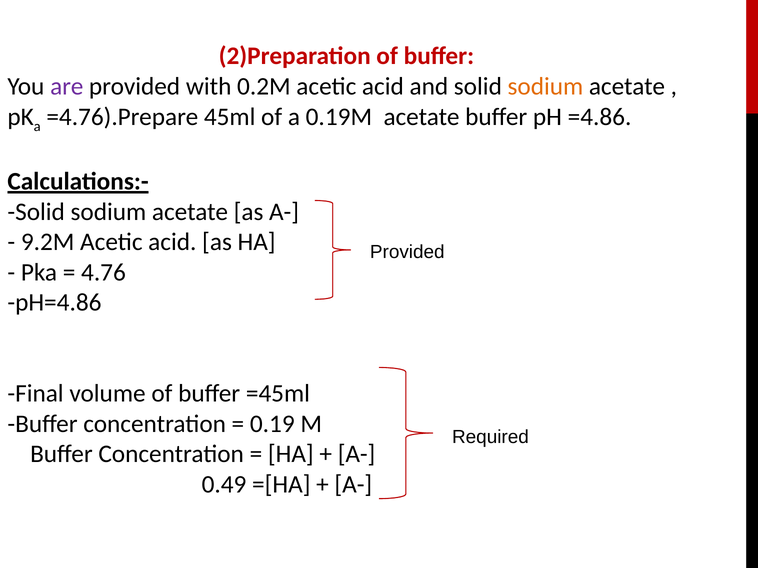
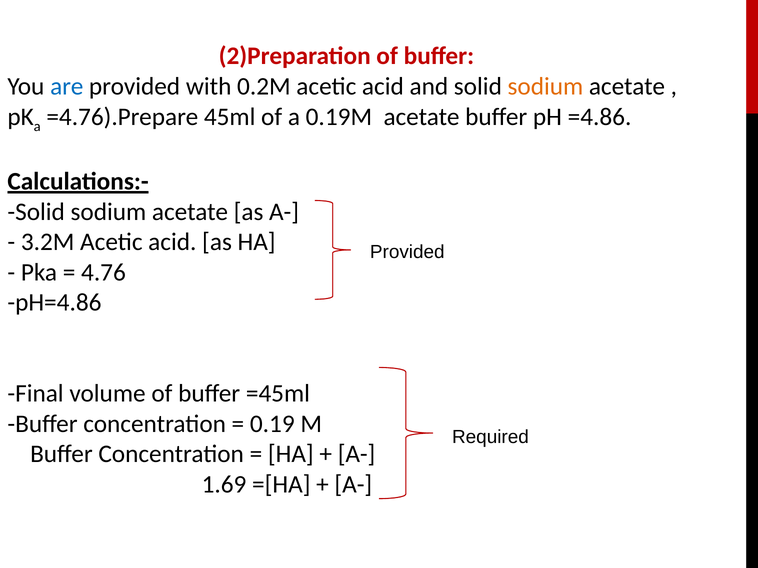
are colour: purple -> blue
9.2M: 9.2M -> 3.2M
0.49: 0.49 -> 1.69
